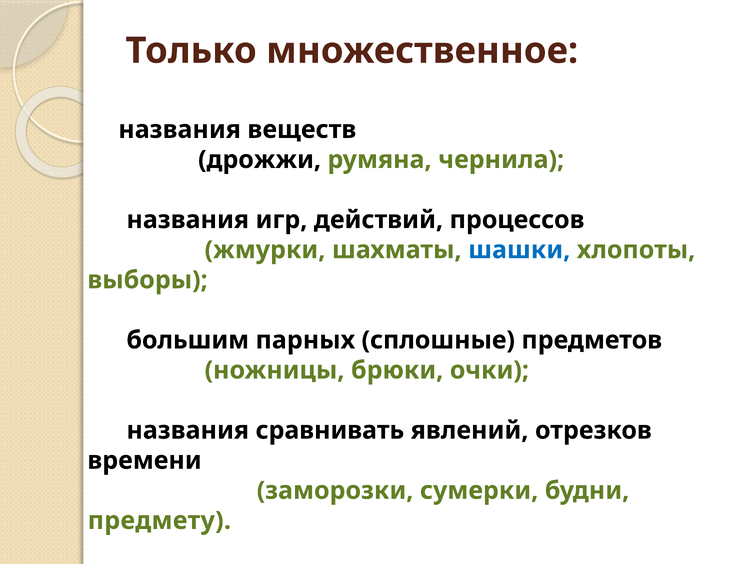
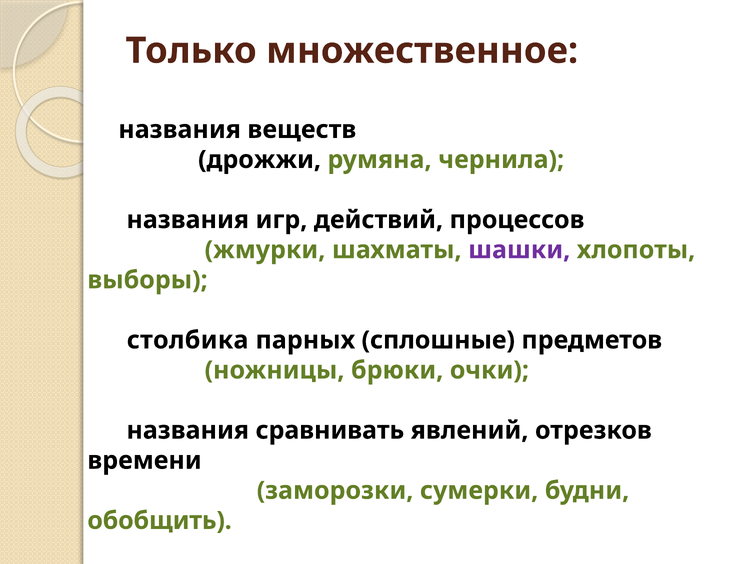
шашки colour: blue -> purple
большим: большим -> столбика
предмету: предмету -> обобщить
